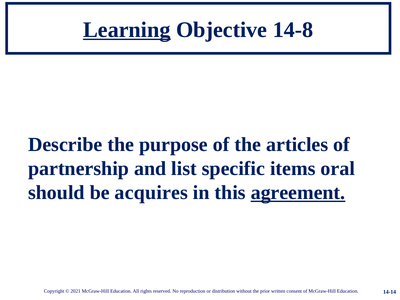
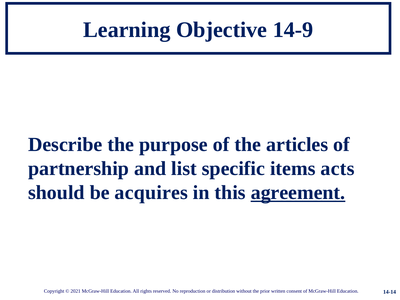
Learning underline: present -> none
14-8: 14-8 -> 14-9
oral: oral -> acts
